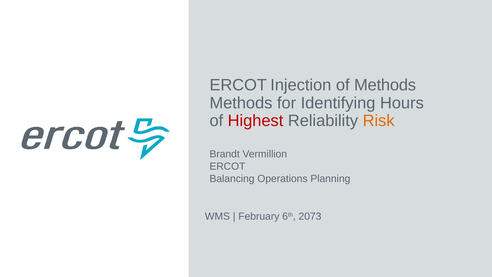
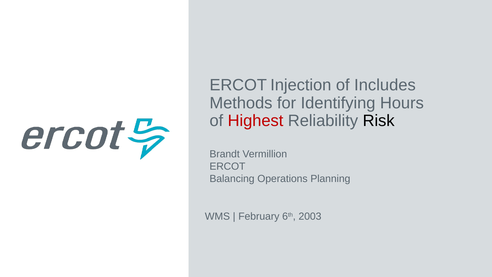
of Methods: Methods -> Includes
Risk colour: orange -> black
2073: 2073 -> 2003
